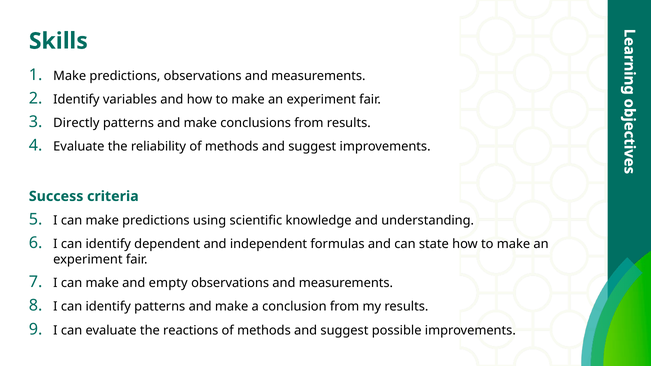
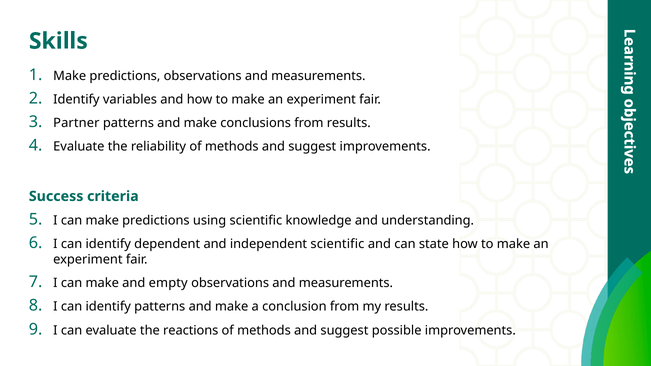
Directly: Directly -> Partner
independent formulas: formulas -> scientific
